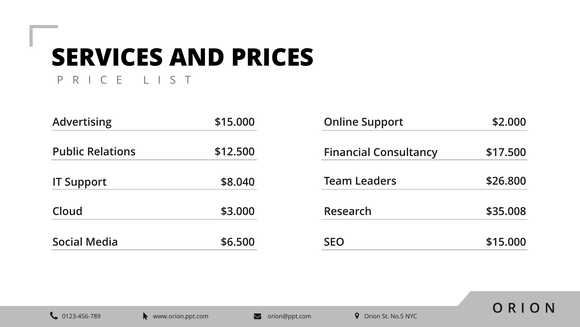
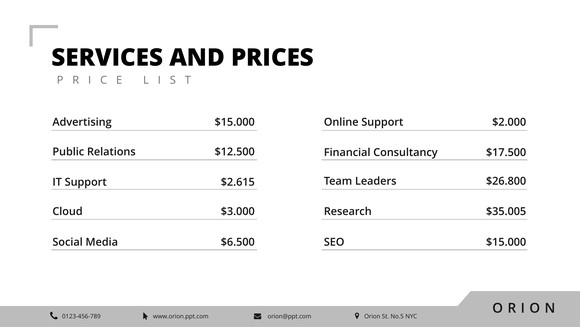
$8.040: $8.040 -> $2.615
$35.008: $35.008 -> $35.005
